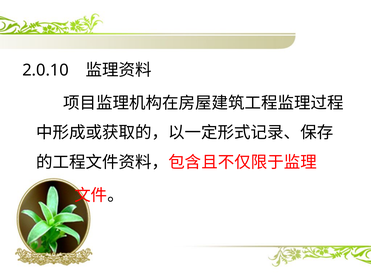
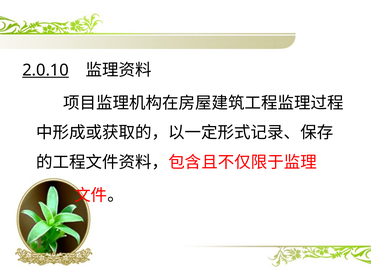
2.0.10 underline: none -> present
